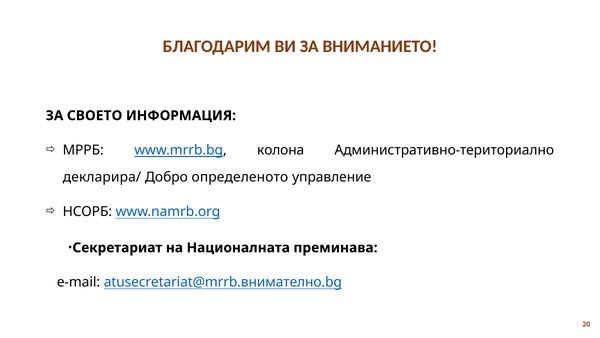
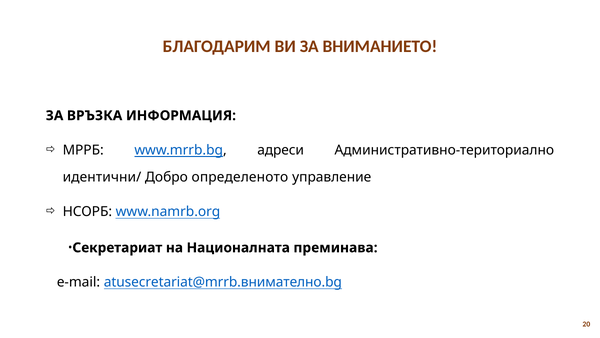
СВОЕТО: СВОЕТО -> ВРЪЗКА
колона: колона -> адреси
декларира/: декларира/ -> идентични/
